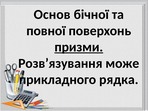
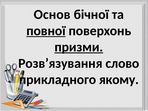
повної underline: none -> present
може: може -> слово
рядка: рядка -> якому
